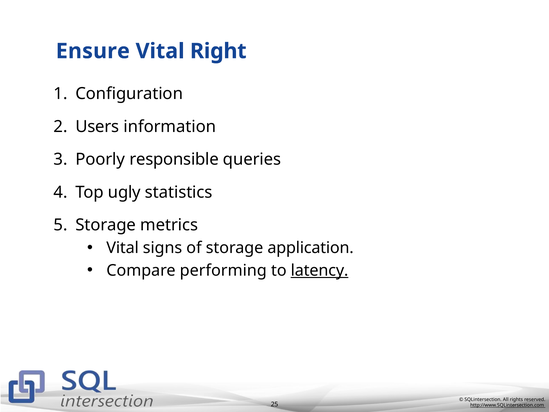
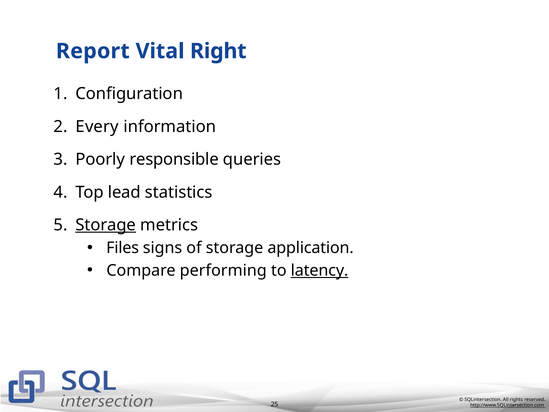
Ensure: Ensure -> Report
Users: Users -> Every
ugly: ugly -> lead
Storage at (106, 225) underline: none -> present
Vital at (123, 248): Vital -> Files
